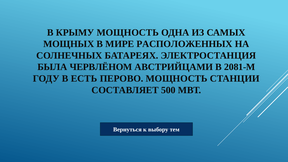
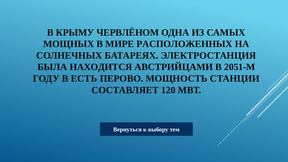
КРЫМУ МОЩНОСТЬ: МОЩНОСТЬ -> ЧЕРВЛЁНОМ
ЧЕРВЛЁНОМ: ЧЕРВЛЁНОМ -> НАХОДИТСЯ
2081-М: 2081-М -> 2051-М
500: 500 -> 120
